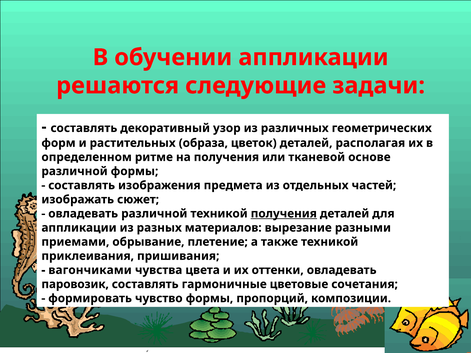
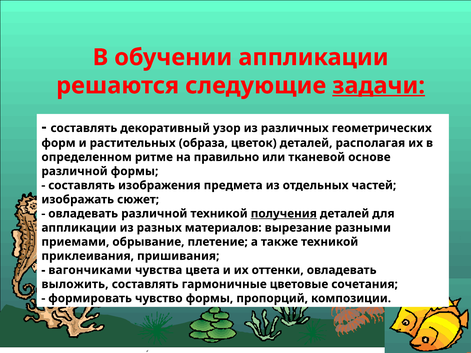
задачи underline: none -> present
на получения: получения -> правильно
паровозик: паровозик -> выложить
